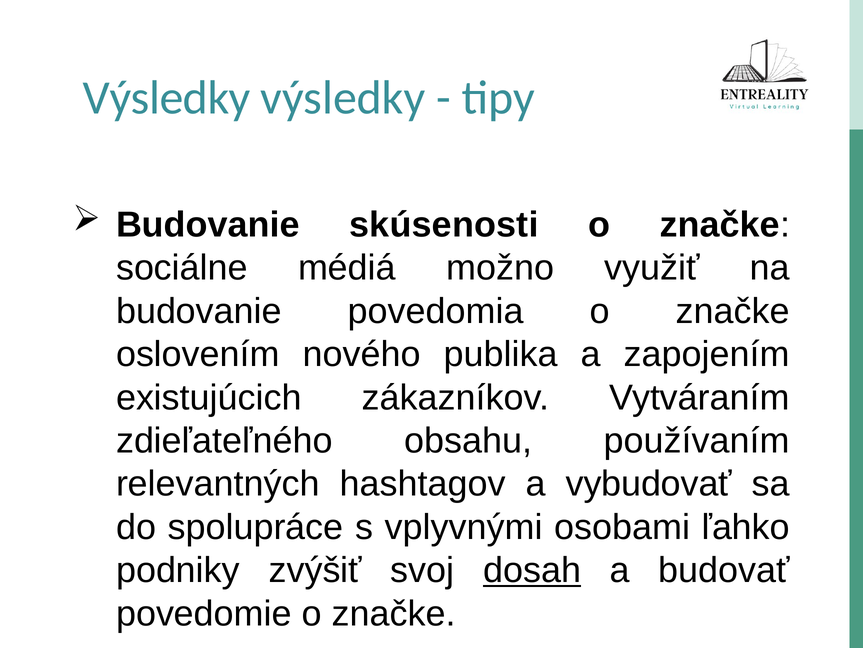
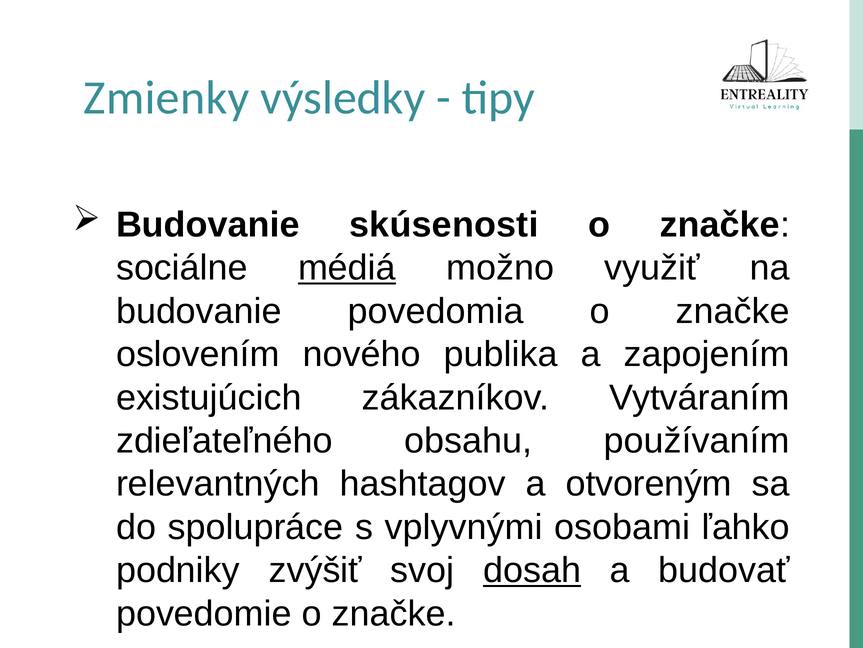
Výsledky at (167, 98): Výsledky -> Zmienky
médiá underline: none -> present
vybudovať: vybudovať -> otvoreným
